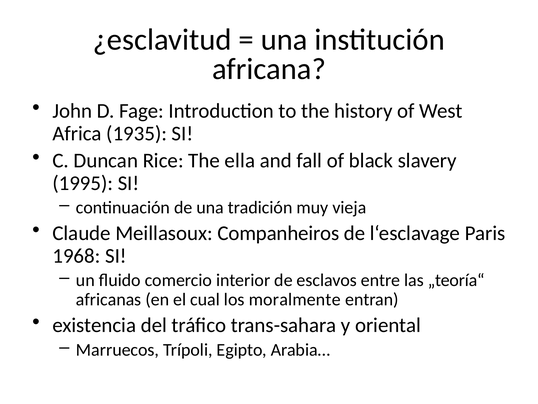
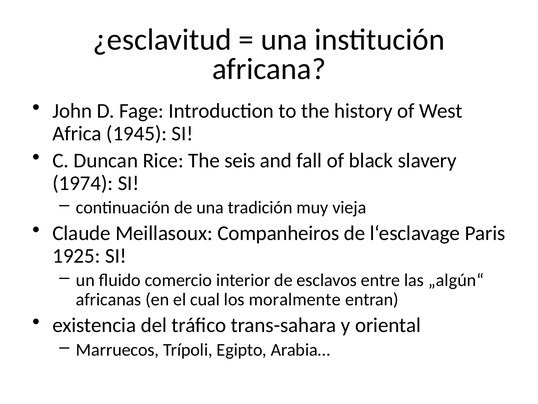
1935: 1935 -> 1945
ella: ella -> seis
1995: 1995 -> 1974
1968: 1968 -> 1925
„teoría“: „teoría“ -> „algún“
